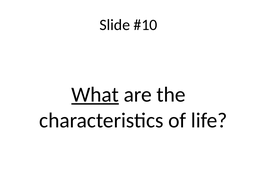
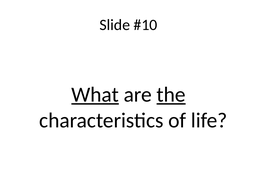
the underline: none -> present
